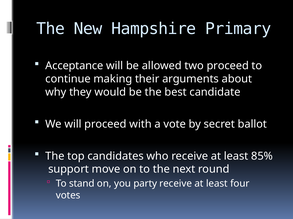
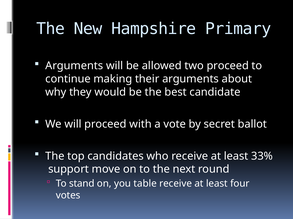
Acceptance at (74, 66): Acceptance -> Arguments
85%: 85% -> 33%
party: party -> table
